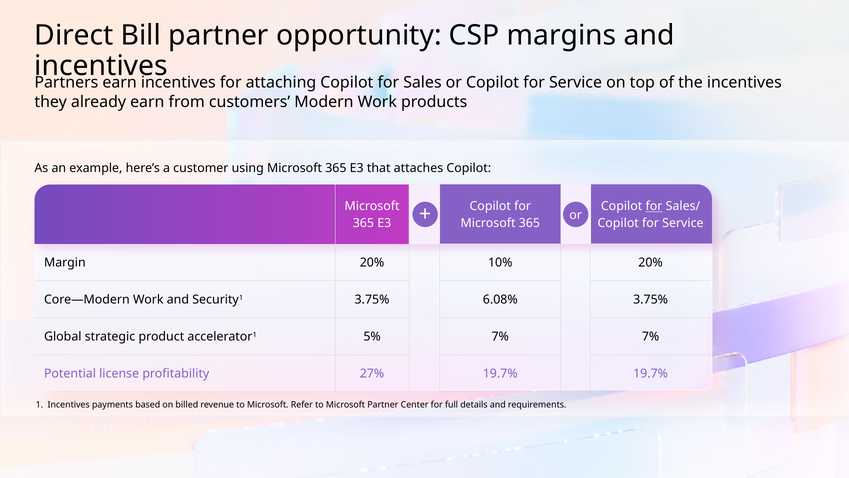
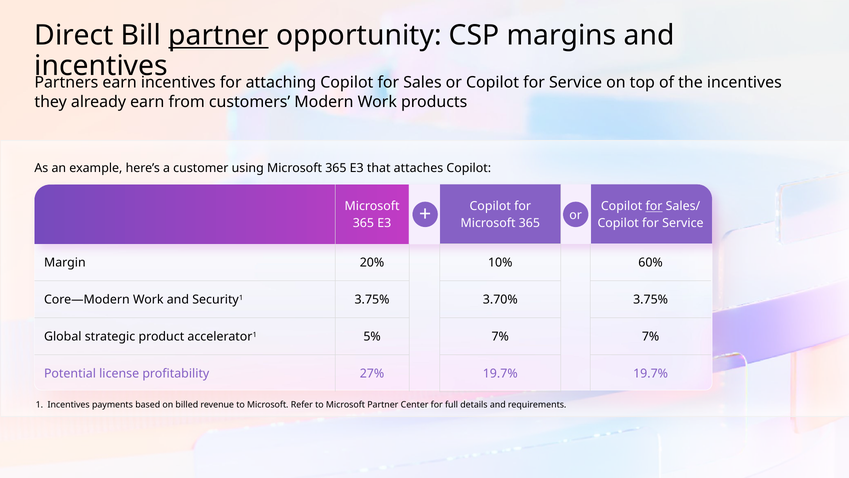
partner at (218, 35) underline: none -> present
20% at (651, 263): 20% -> 60%
6.08%: 6.08% -> 3.70%
